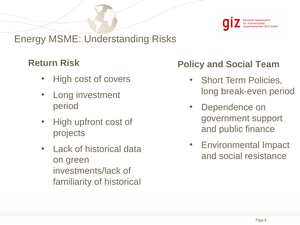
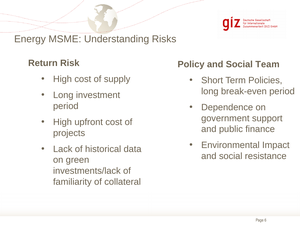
covers: covers -> supply
familiarity of historical: historical -> collateral
